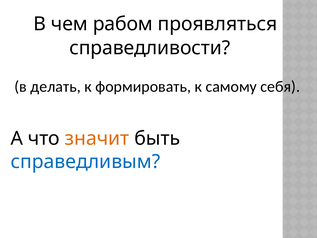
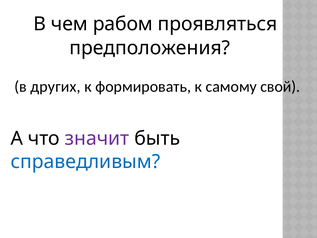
справедливости: справедливости -> предположения
делать: делать -> других
себя: себя -> свой
значит colour: orange -> purple
